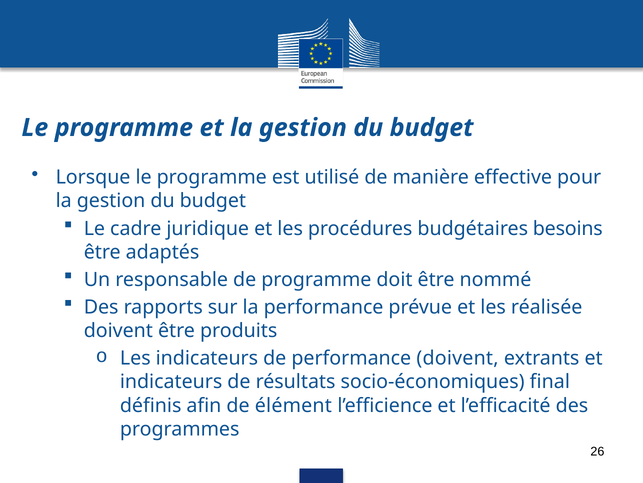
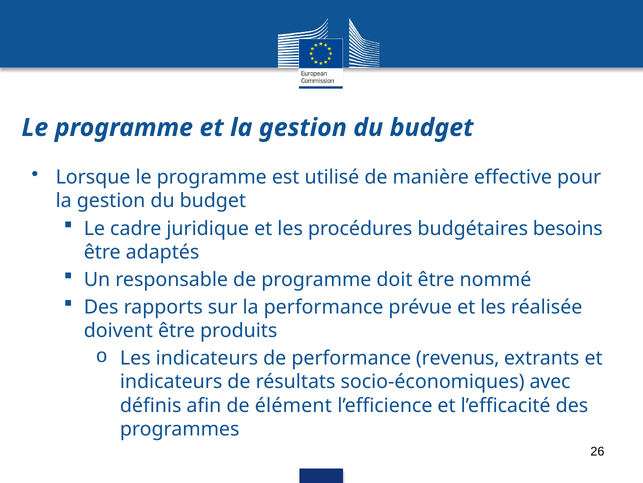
performance doivent: doivent -> revenus
final: final -> avec
